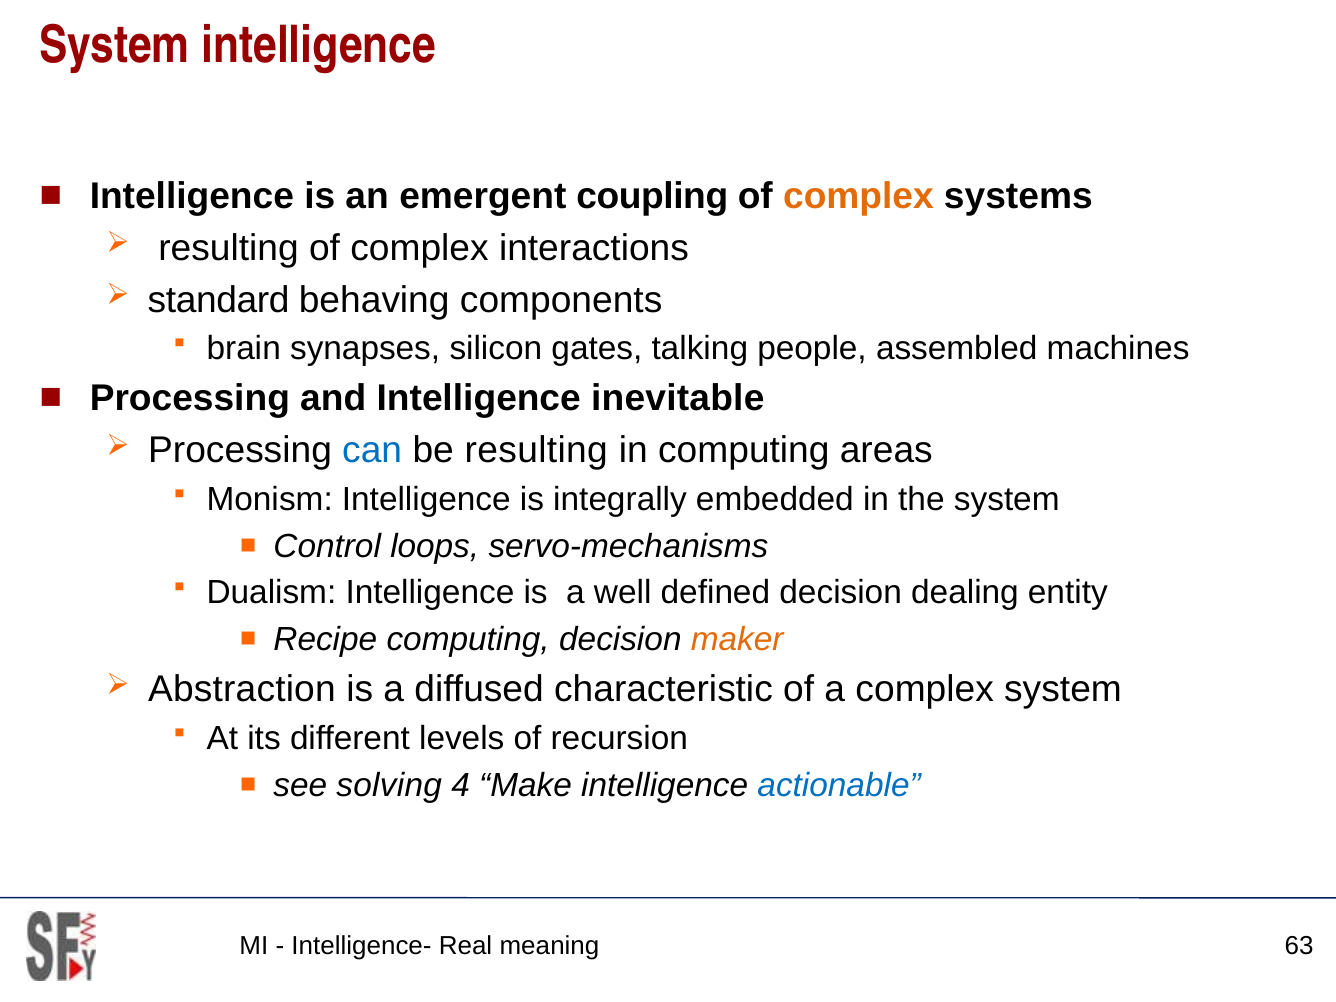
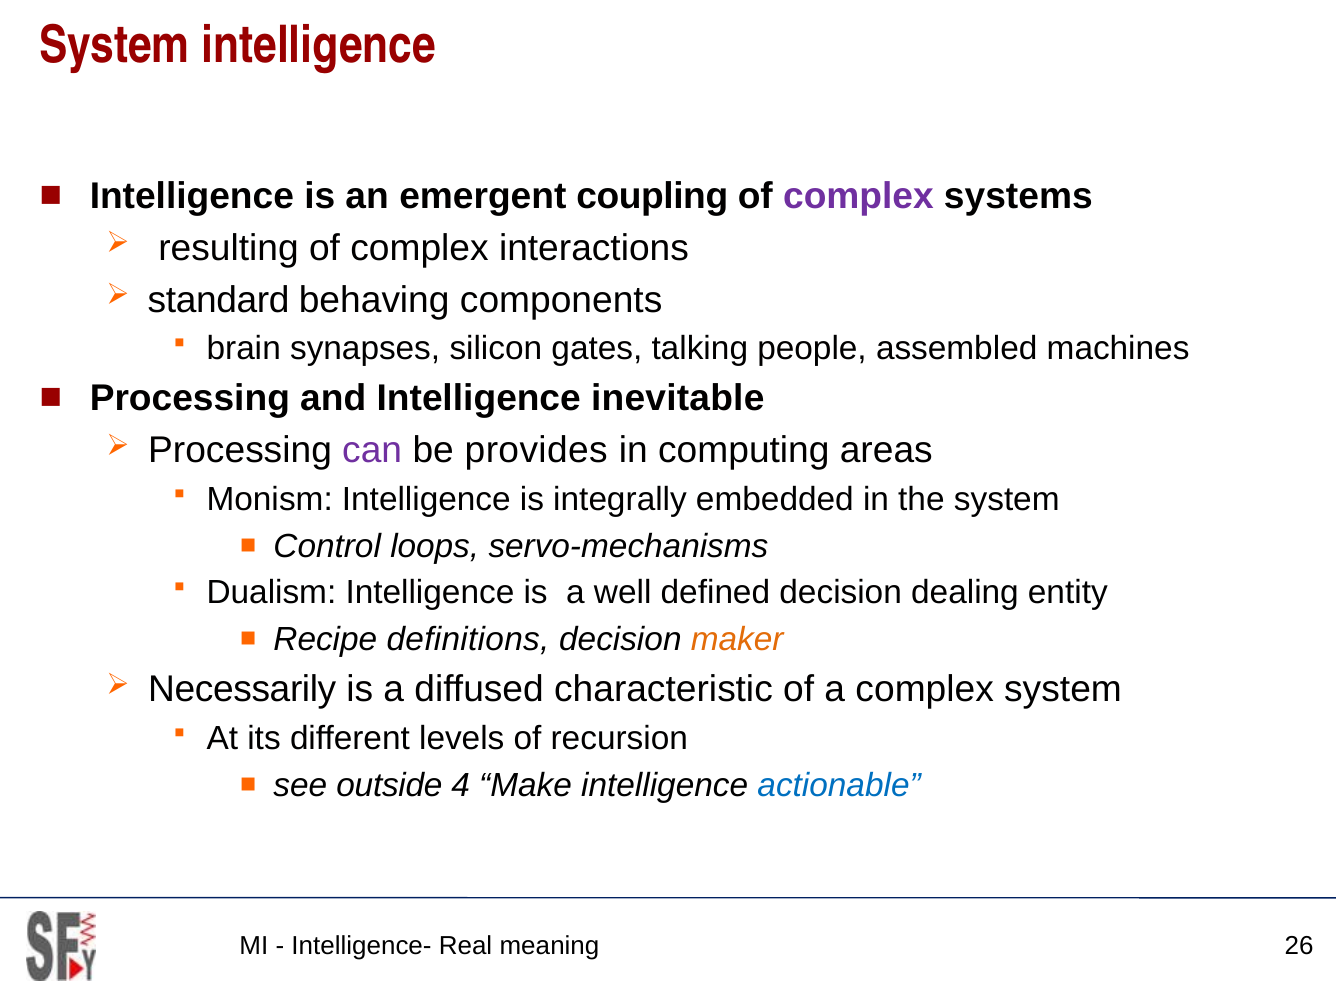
complex at (858, 196) colour: orange -> purple
can colour: blue -> purple
be resulting: resulting -> provides
Recipe computing: computing -> definitions
Abstraction: Abstraction -> Necessarily
solving: solving -> outside
63: 63 -> 26
